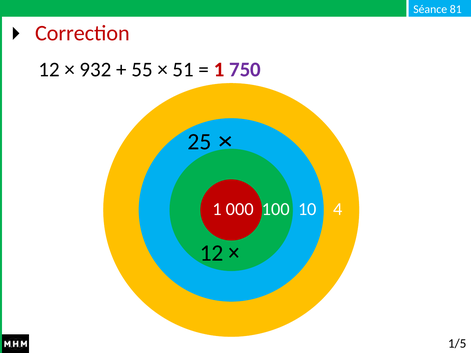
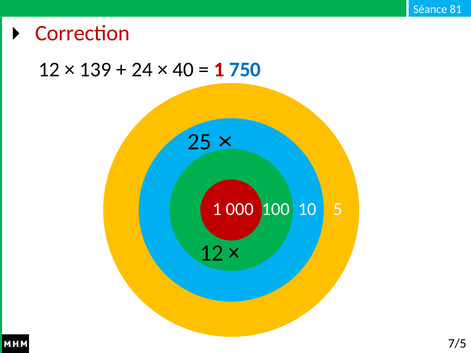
932: 932 -> 139
55: 55 -> 24
51: 51 -> 40
750 colour: purple -> blue
4: 4 -> 5
1/5: 1/5 -> 7/5
